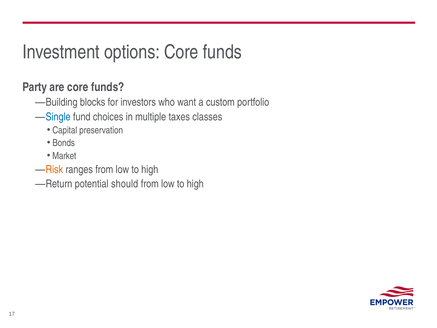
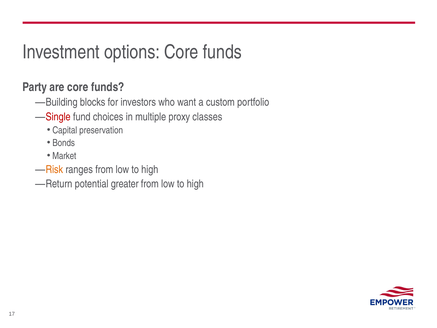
Single colour: blue -> red
taxes: taxes -> proxy
should: should -> greater
